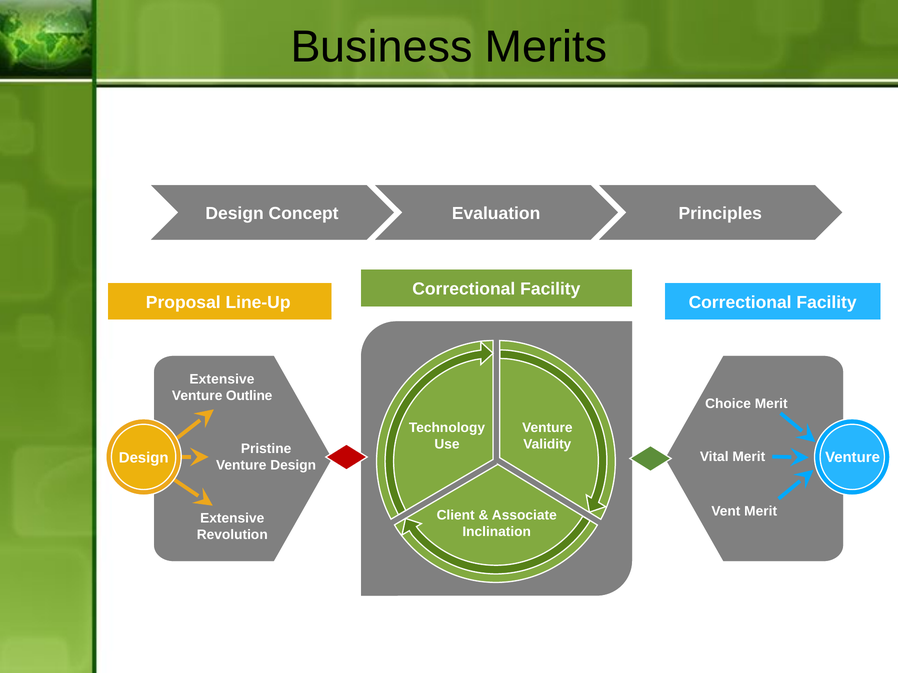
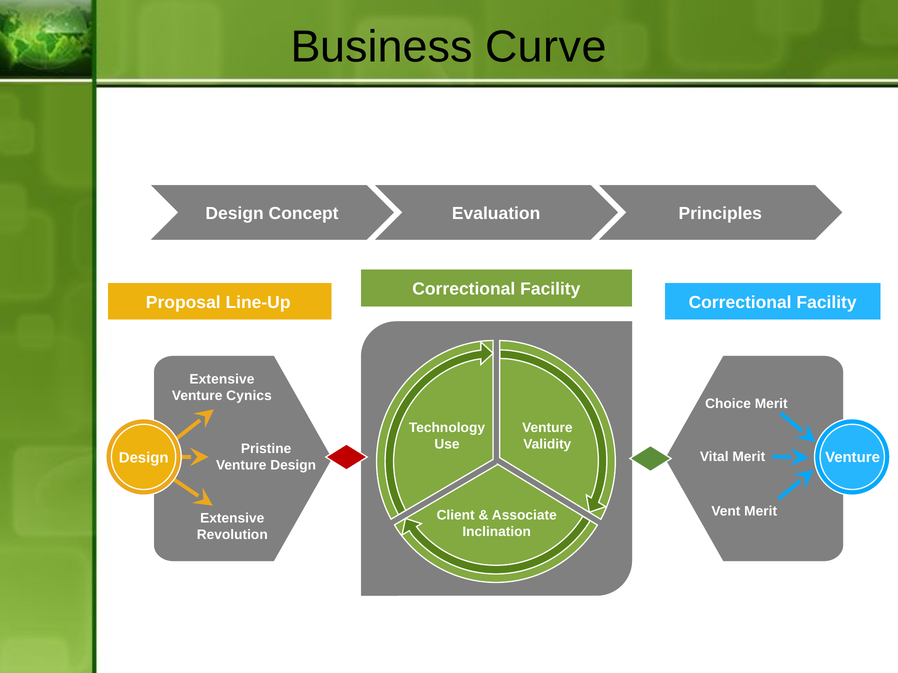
Merits: Merits -> Curve
Outline: Outline -> Cynics
